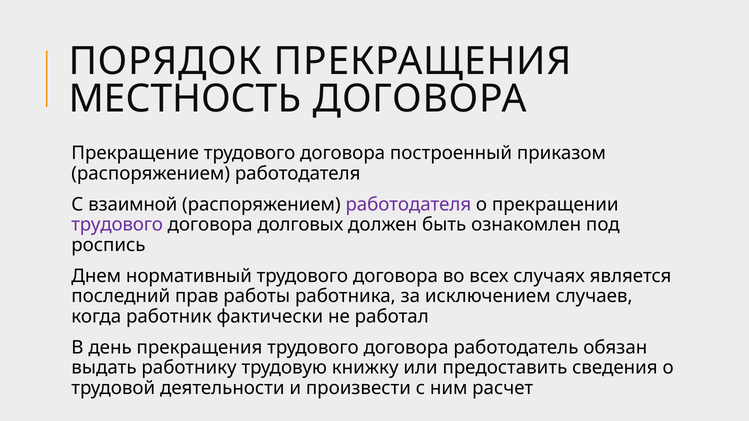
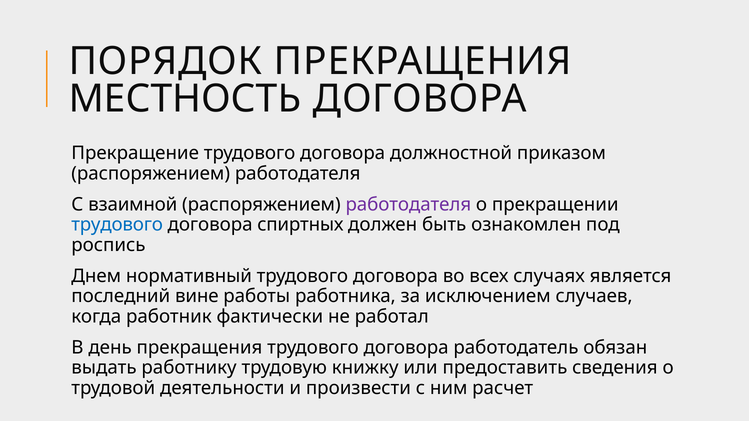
построенный: построенный -> должностной
трудового at (117, 225) colour: purple -> blue
долговых: долговых -> спиртных
прав: прав -> вине
